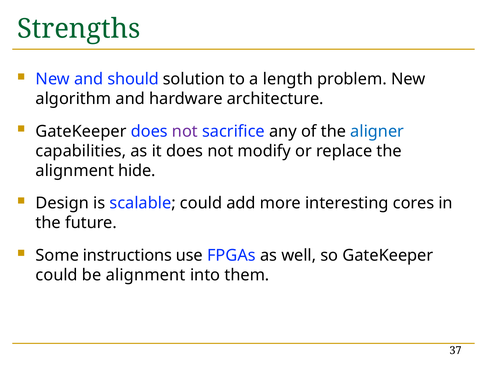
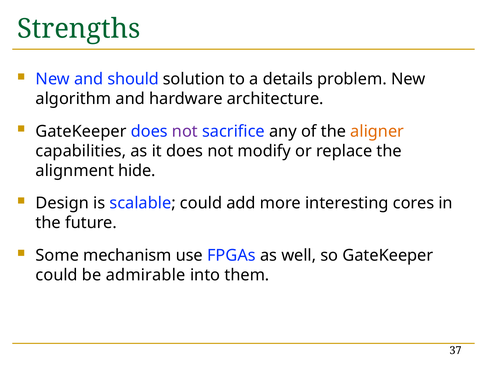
length: length -> details
aligner colour: blue -> orange
instructions: instructions -> mechanism
be alignment: alignment -> admirable
